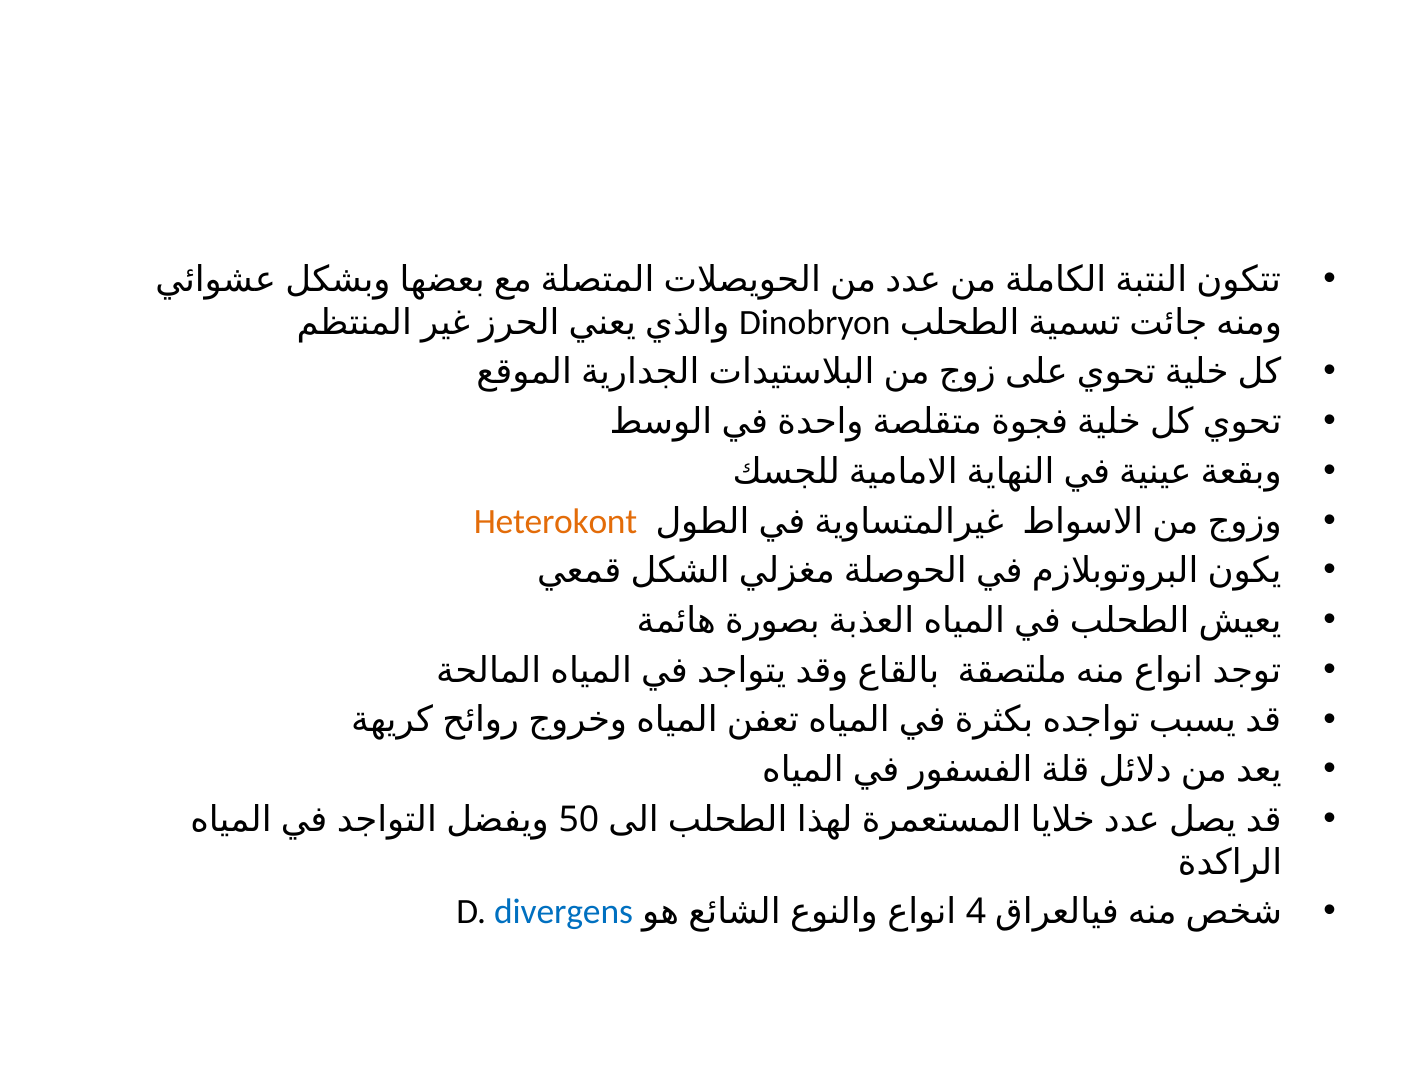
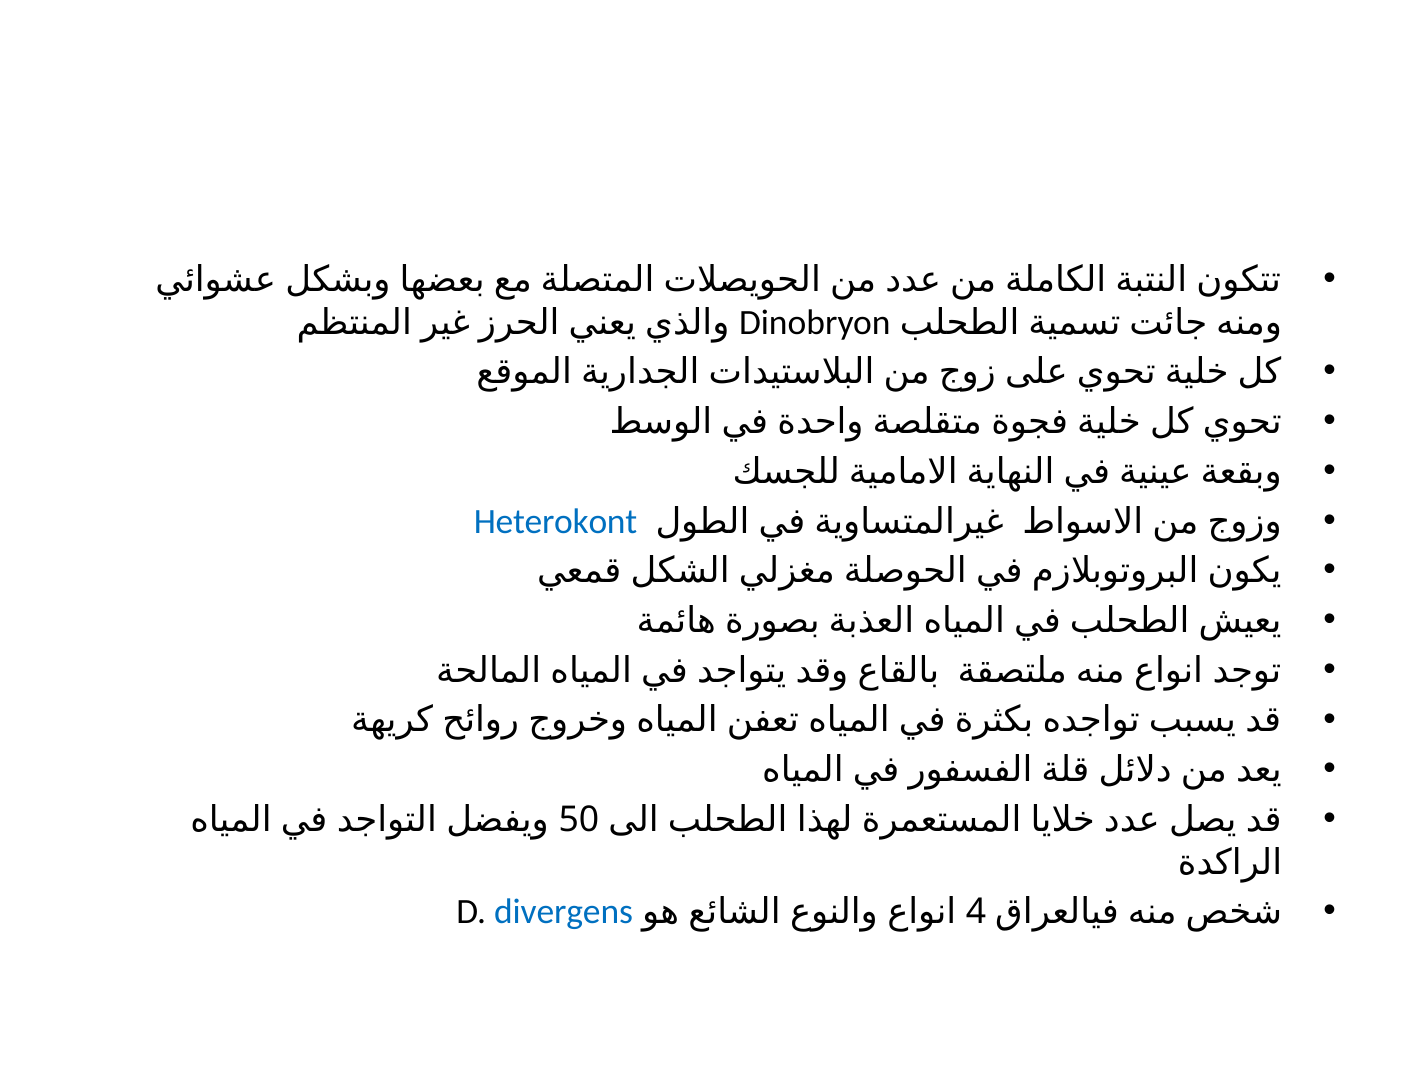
Heterokont colour: orange -> blue
